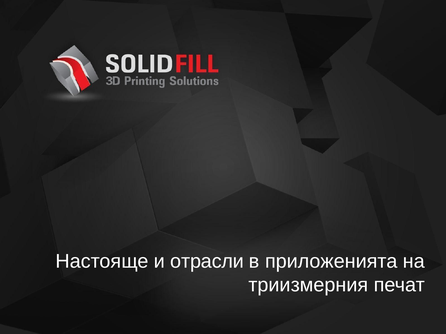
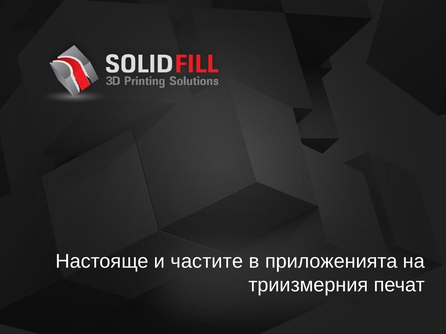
отрасли: отрасли -> частите
